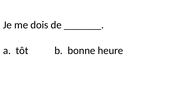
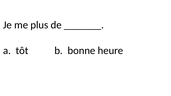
dois: dois -> plus
